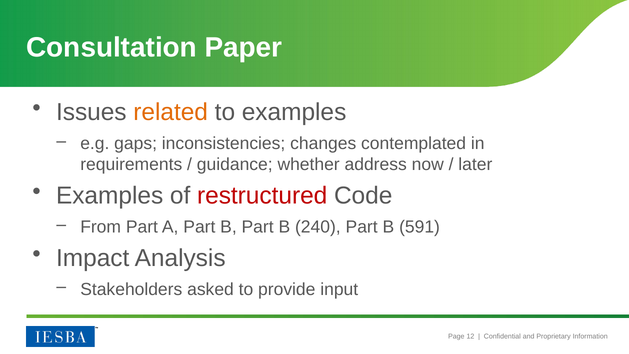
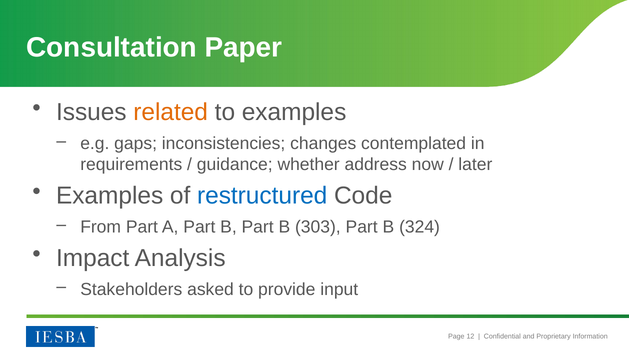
restructured colour: red -> blue
240: 240 -> 303
591: 591 -> 324
